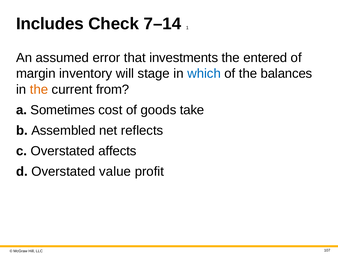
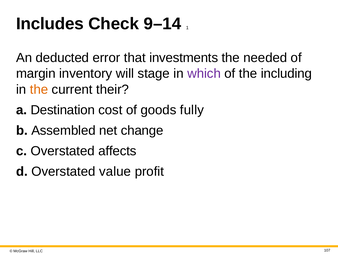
7–14: 7–14 -> 9–14
assumed: assumed -> deducted
entered: entered -> needed
which colour: blue -> purple
balances: balances -> including
from: from -> their
Sometimes: Sometimes -> Destination
take: take -> fully
reflects: reflects -> change
